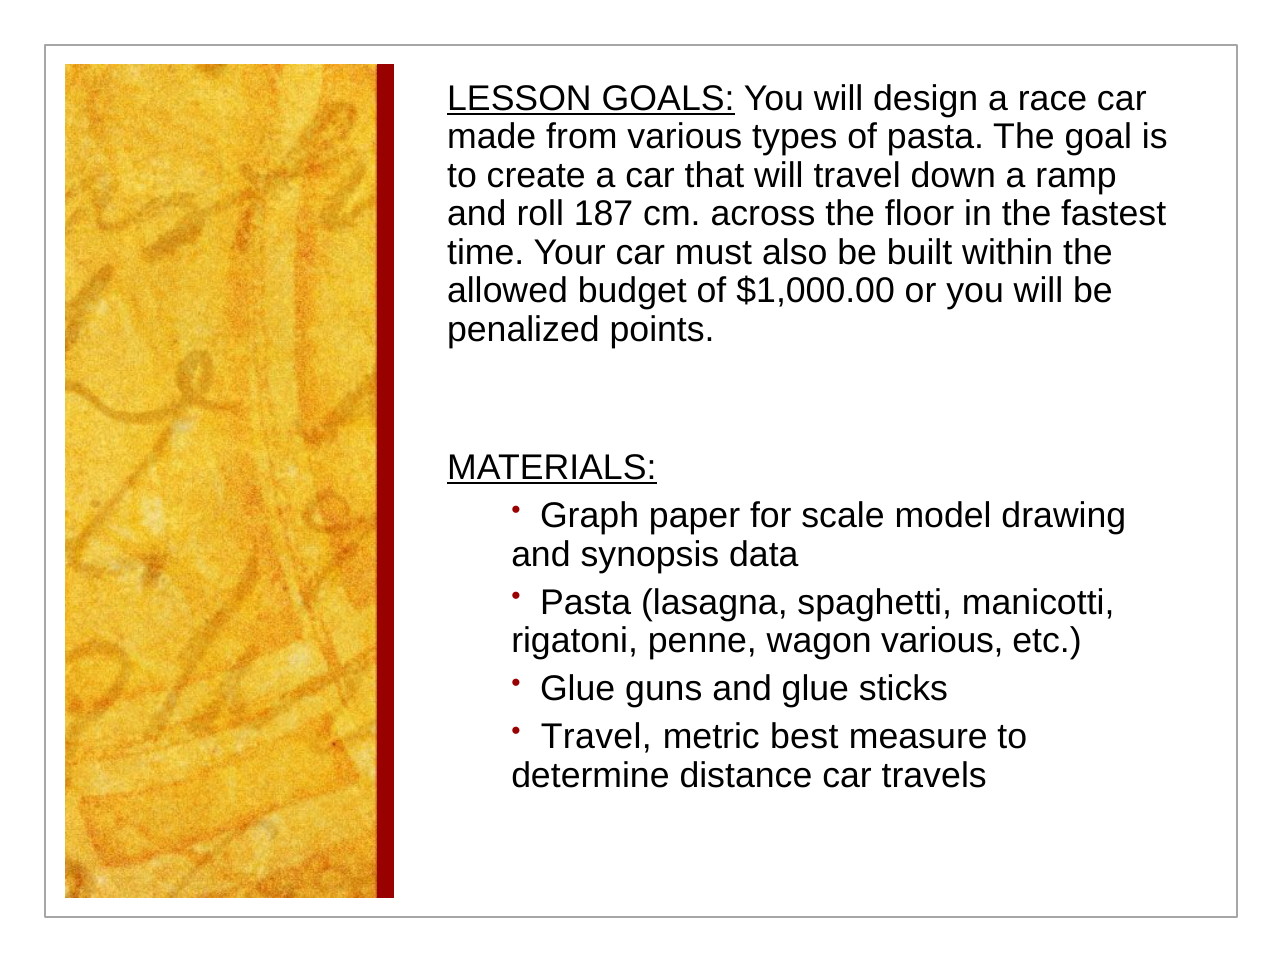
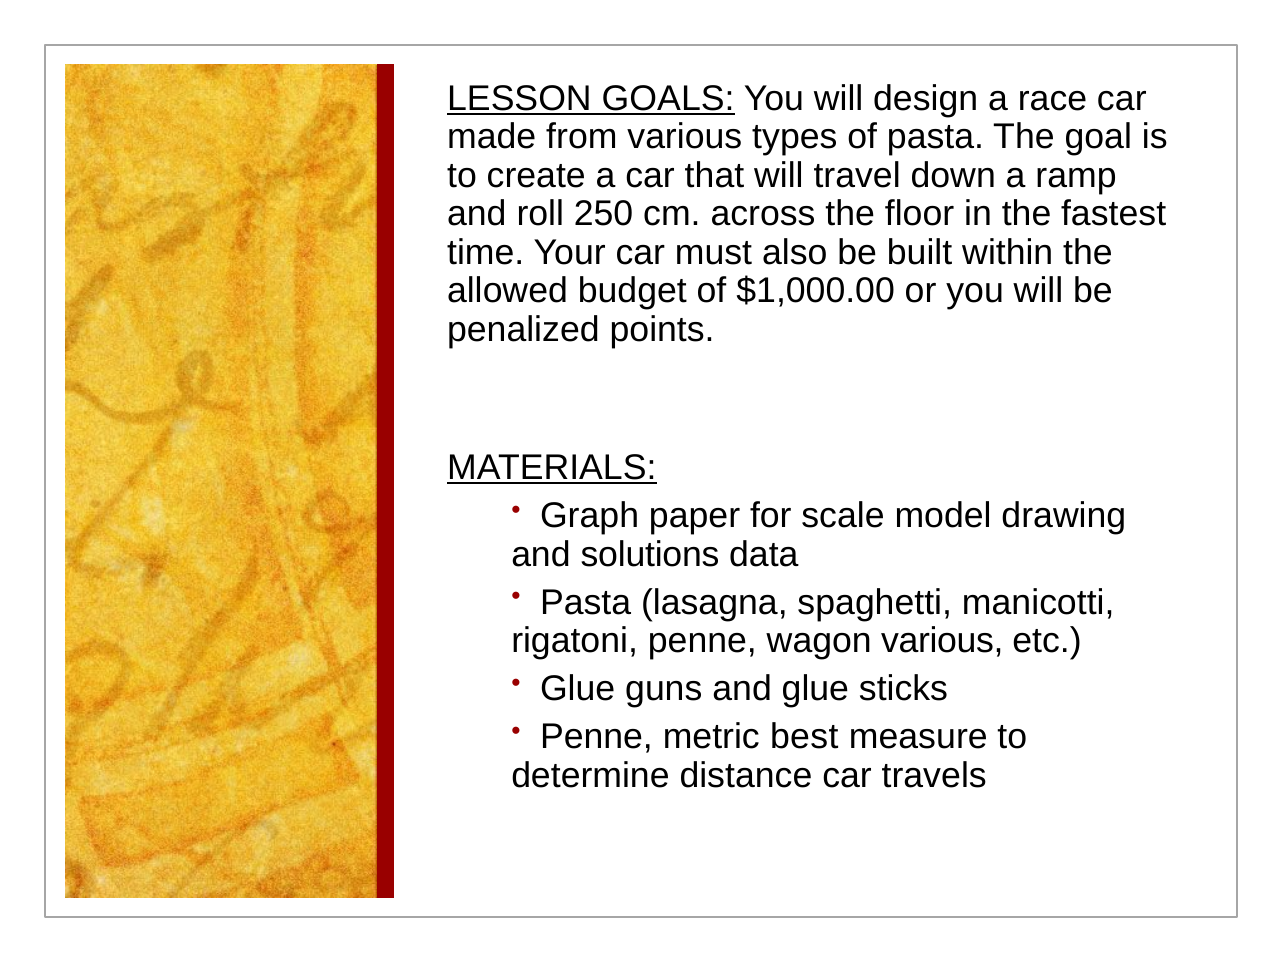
187: 187 -> 250
synopsis: synopsis -> solutions
Travel at (596, 737): Travel -> Penne
